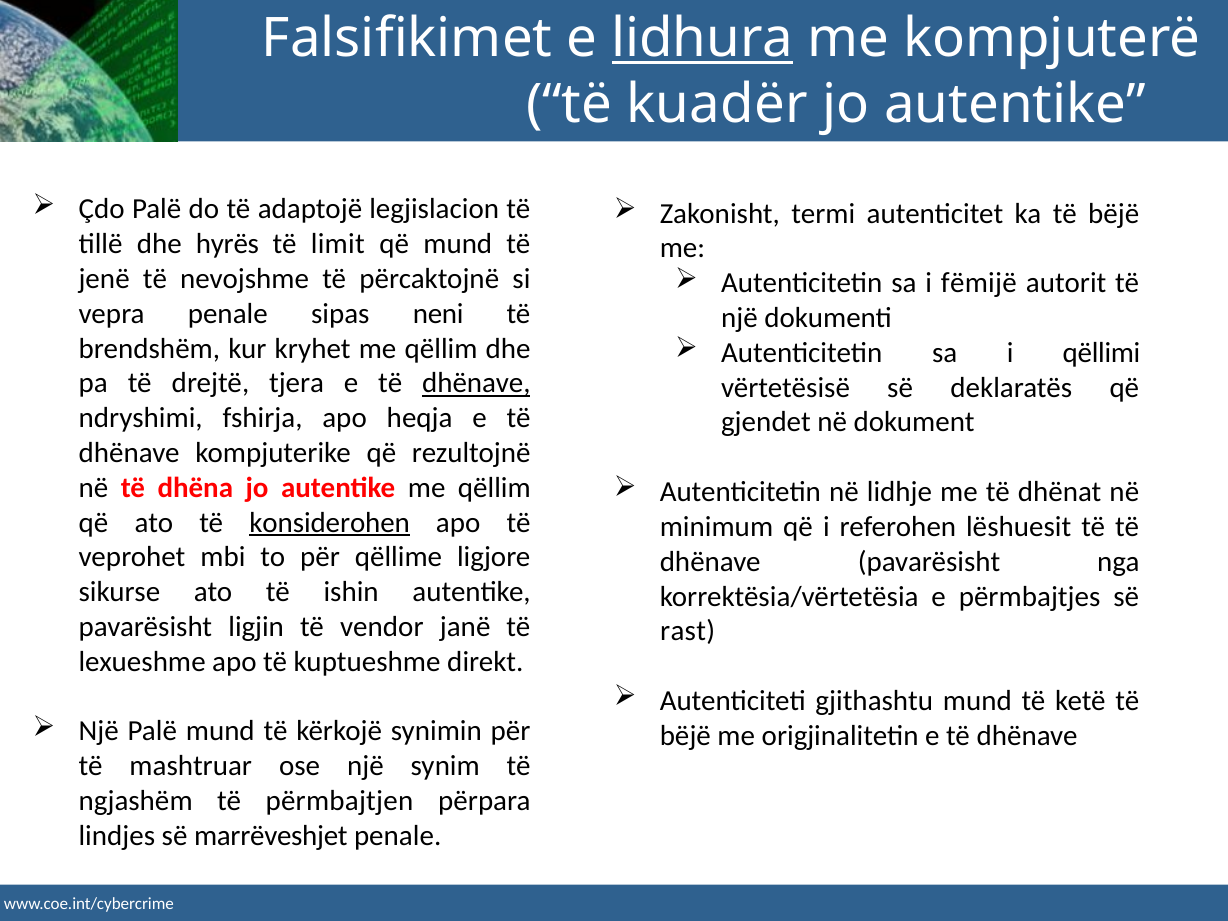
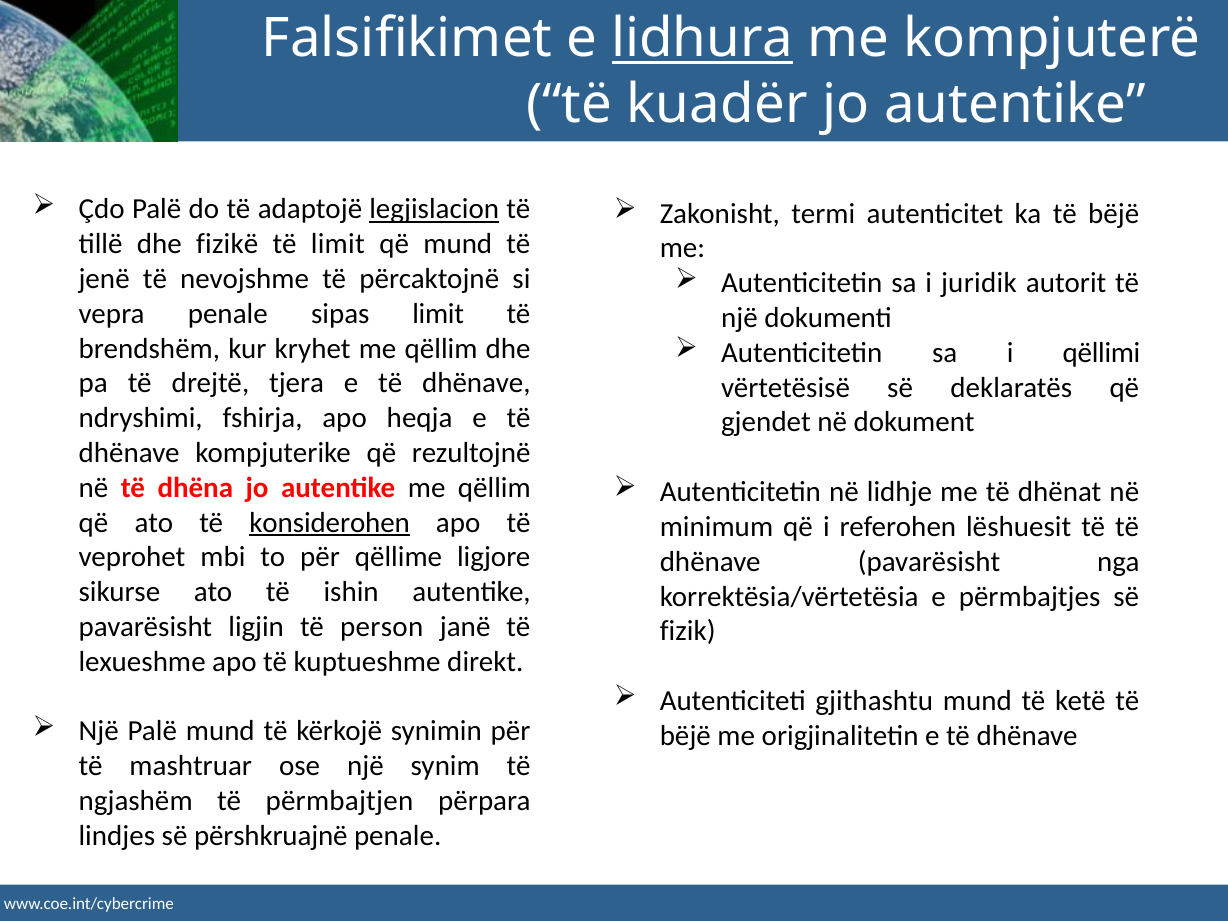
legjislacion underline: none -> present
hyrës: hyrës -> fizikë
fëmijë: fëmijë -> juridik
sipas neni: neni -> limit
dhënave at (476, 383) underline: present -> none
vendor: vendor -> person
rast: rast -> fizik
marrëveshjet: marrëveshjet -> përshkruajnë
